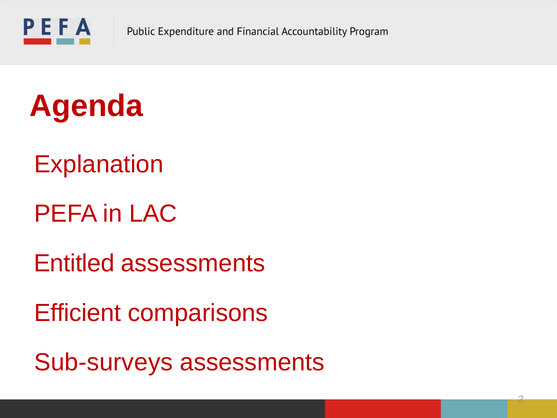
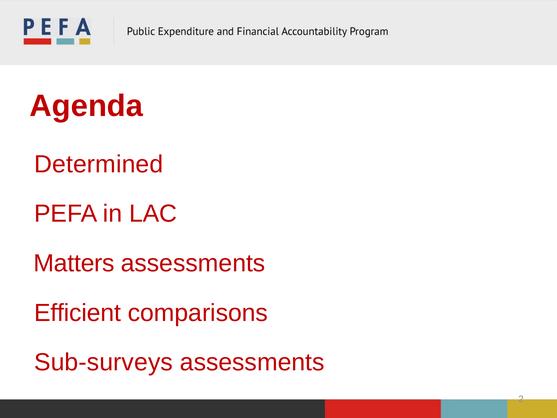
Explanation: Explanation -> Determined
Entitled: Entitled -> Matters
